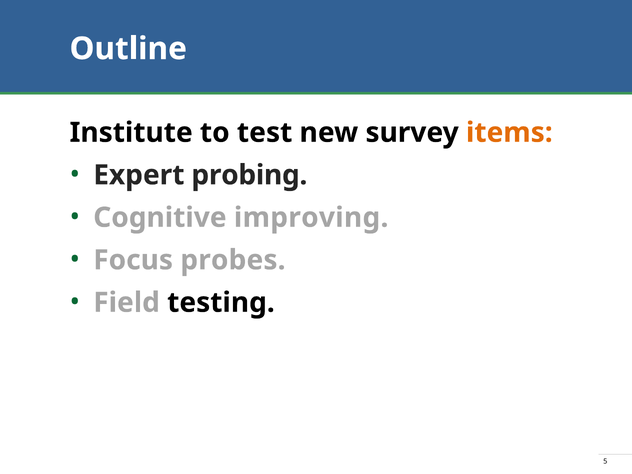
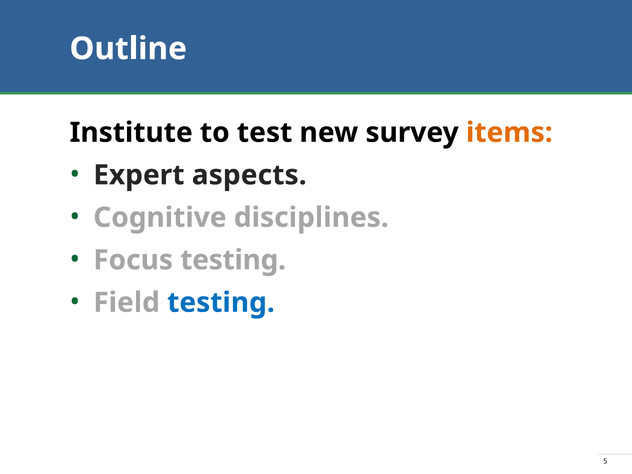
probing: probing -> aspects
improving: improving -> disciplines
Focus probes: probes -> testing
testing at (221, 303) colour: black -> blue
